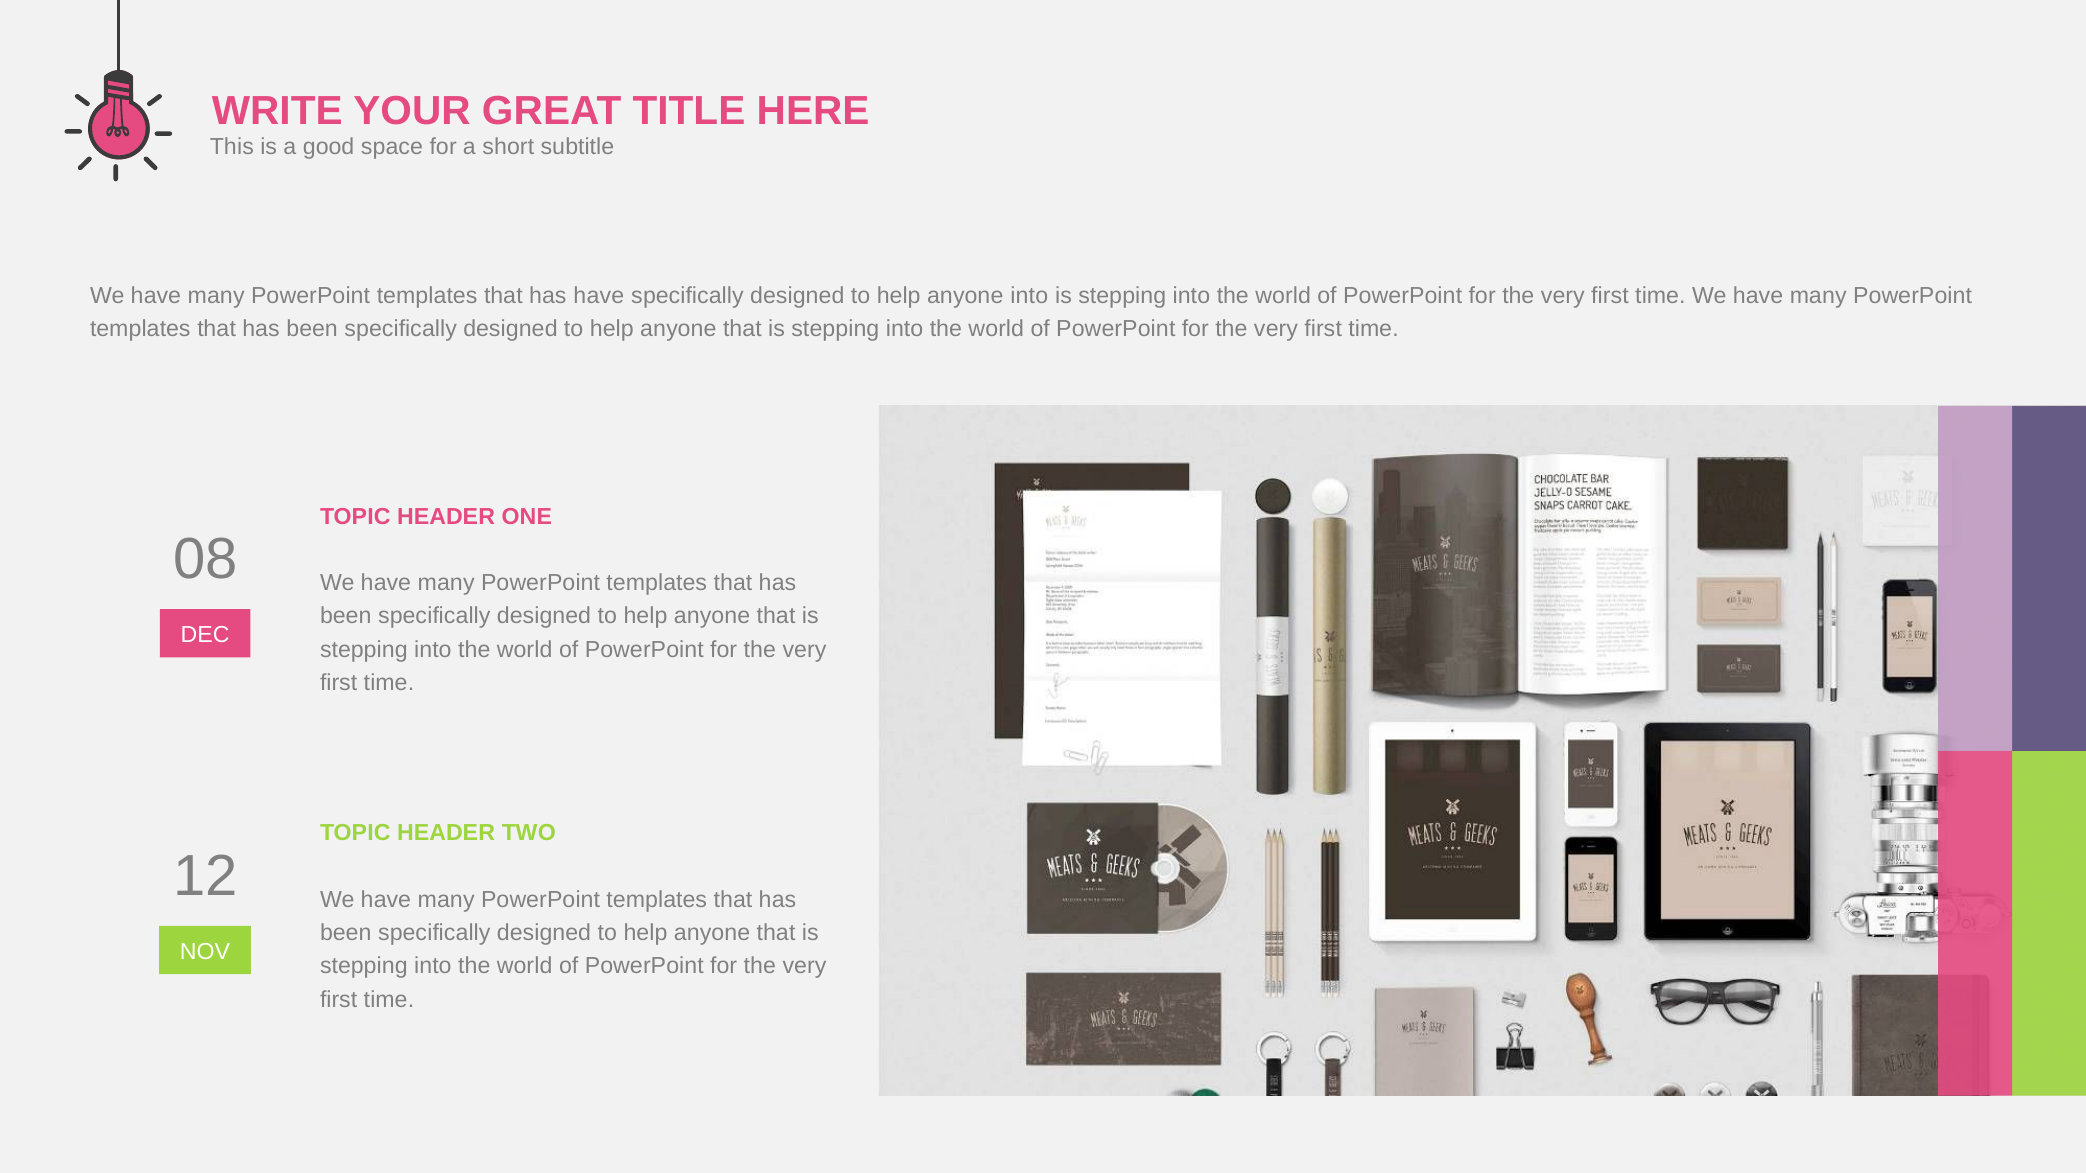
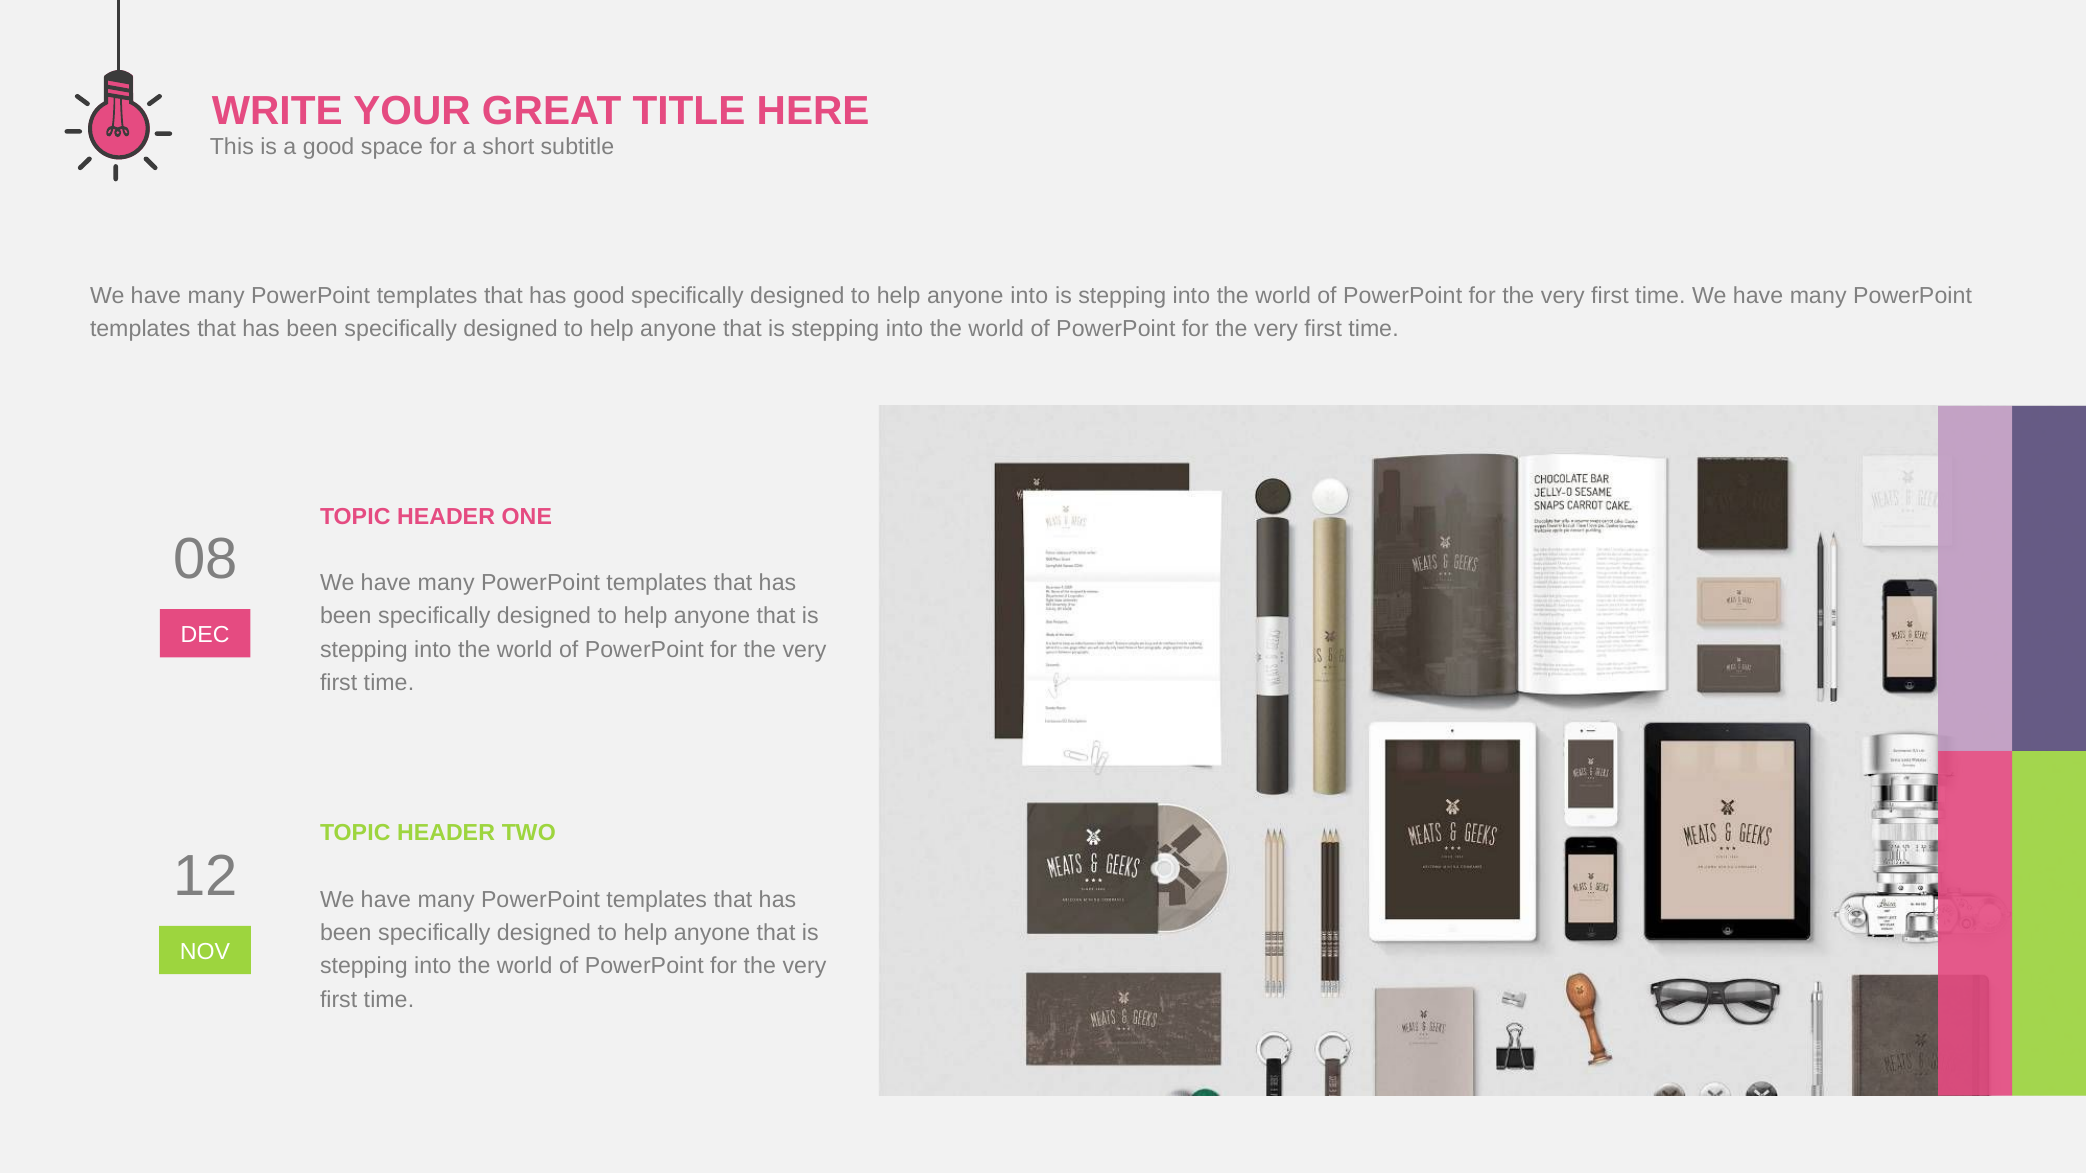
has have: have -> good
